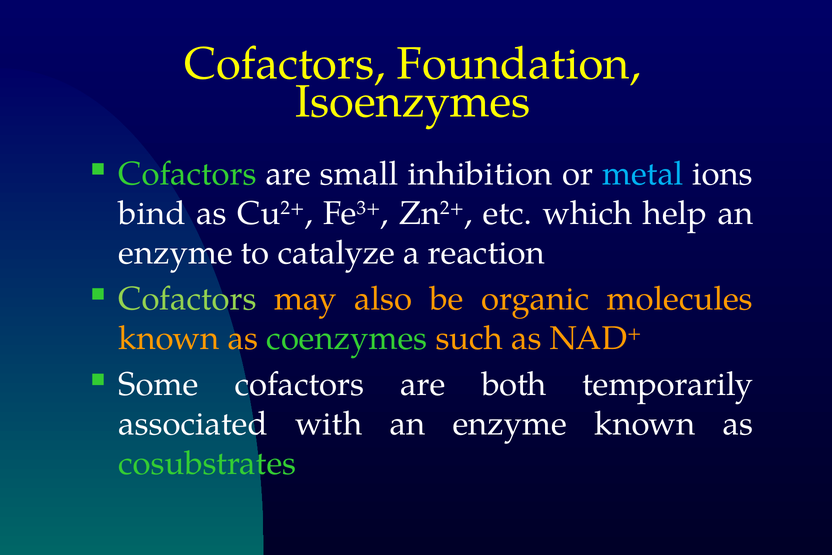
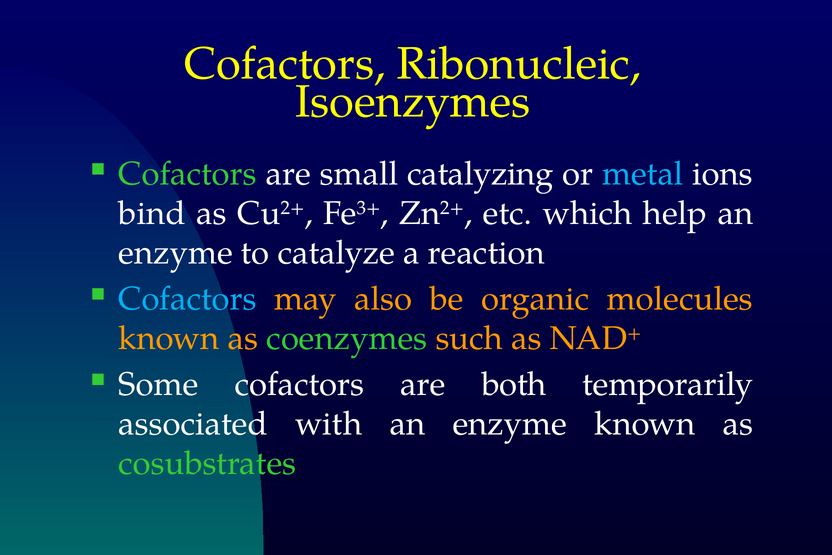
Foundation: Foundation -> Ribonucleic
inhibition: inhibition -> catalyzing
Cofactors at (187, 299) colour: light green -> light blue
